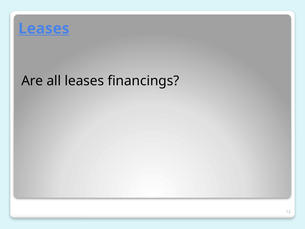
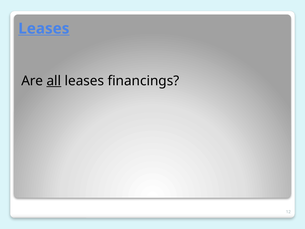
all underline: none -> present
